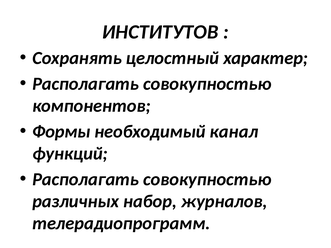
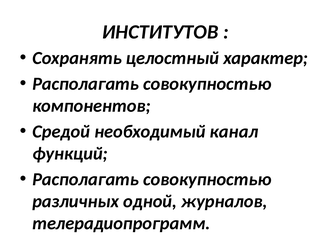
Формы: Формы -> Средой
набор: набор -> одной
